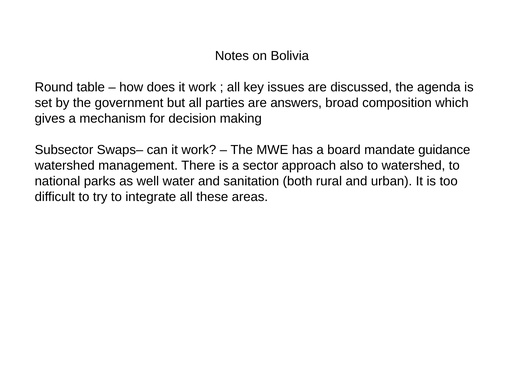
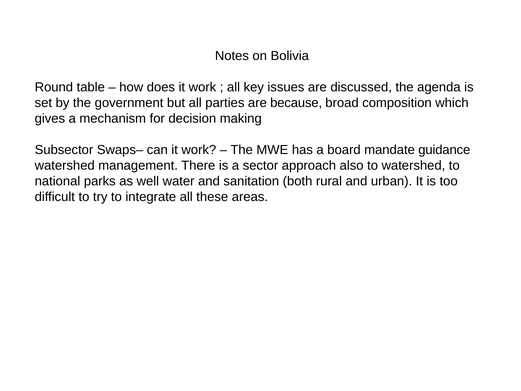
answers: answers -> because
